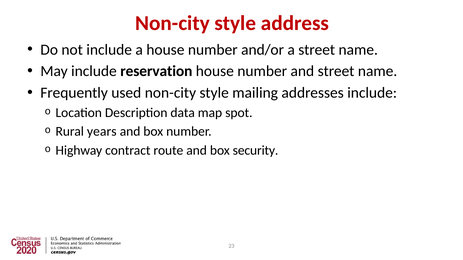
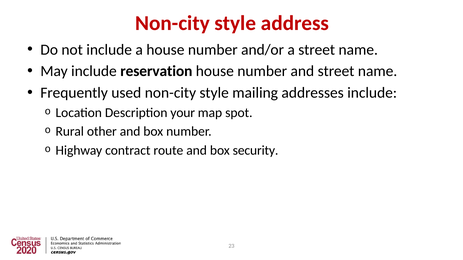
data: data -> your
years: years -> other
